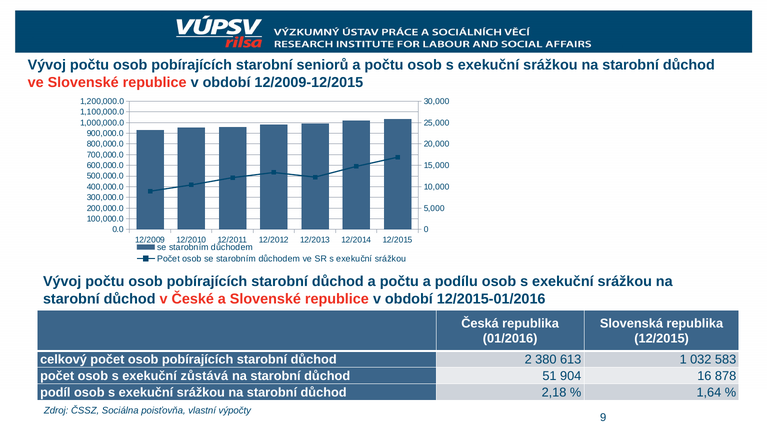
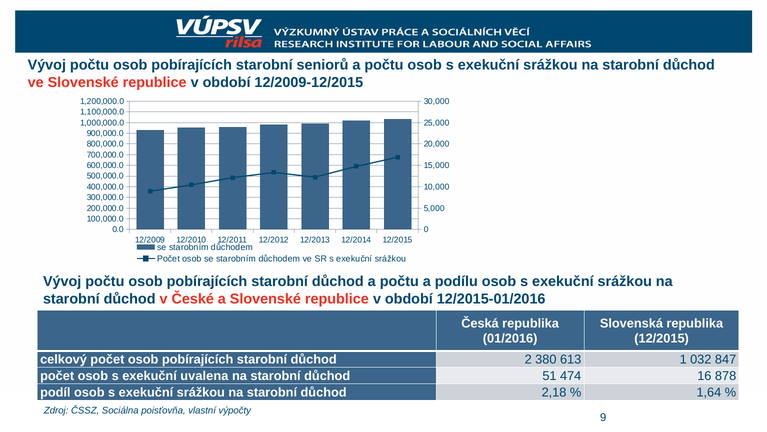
583: 583 -> 847
zůstává: zůstává -> uvalena
904: 904 -> 474
